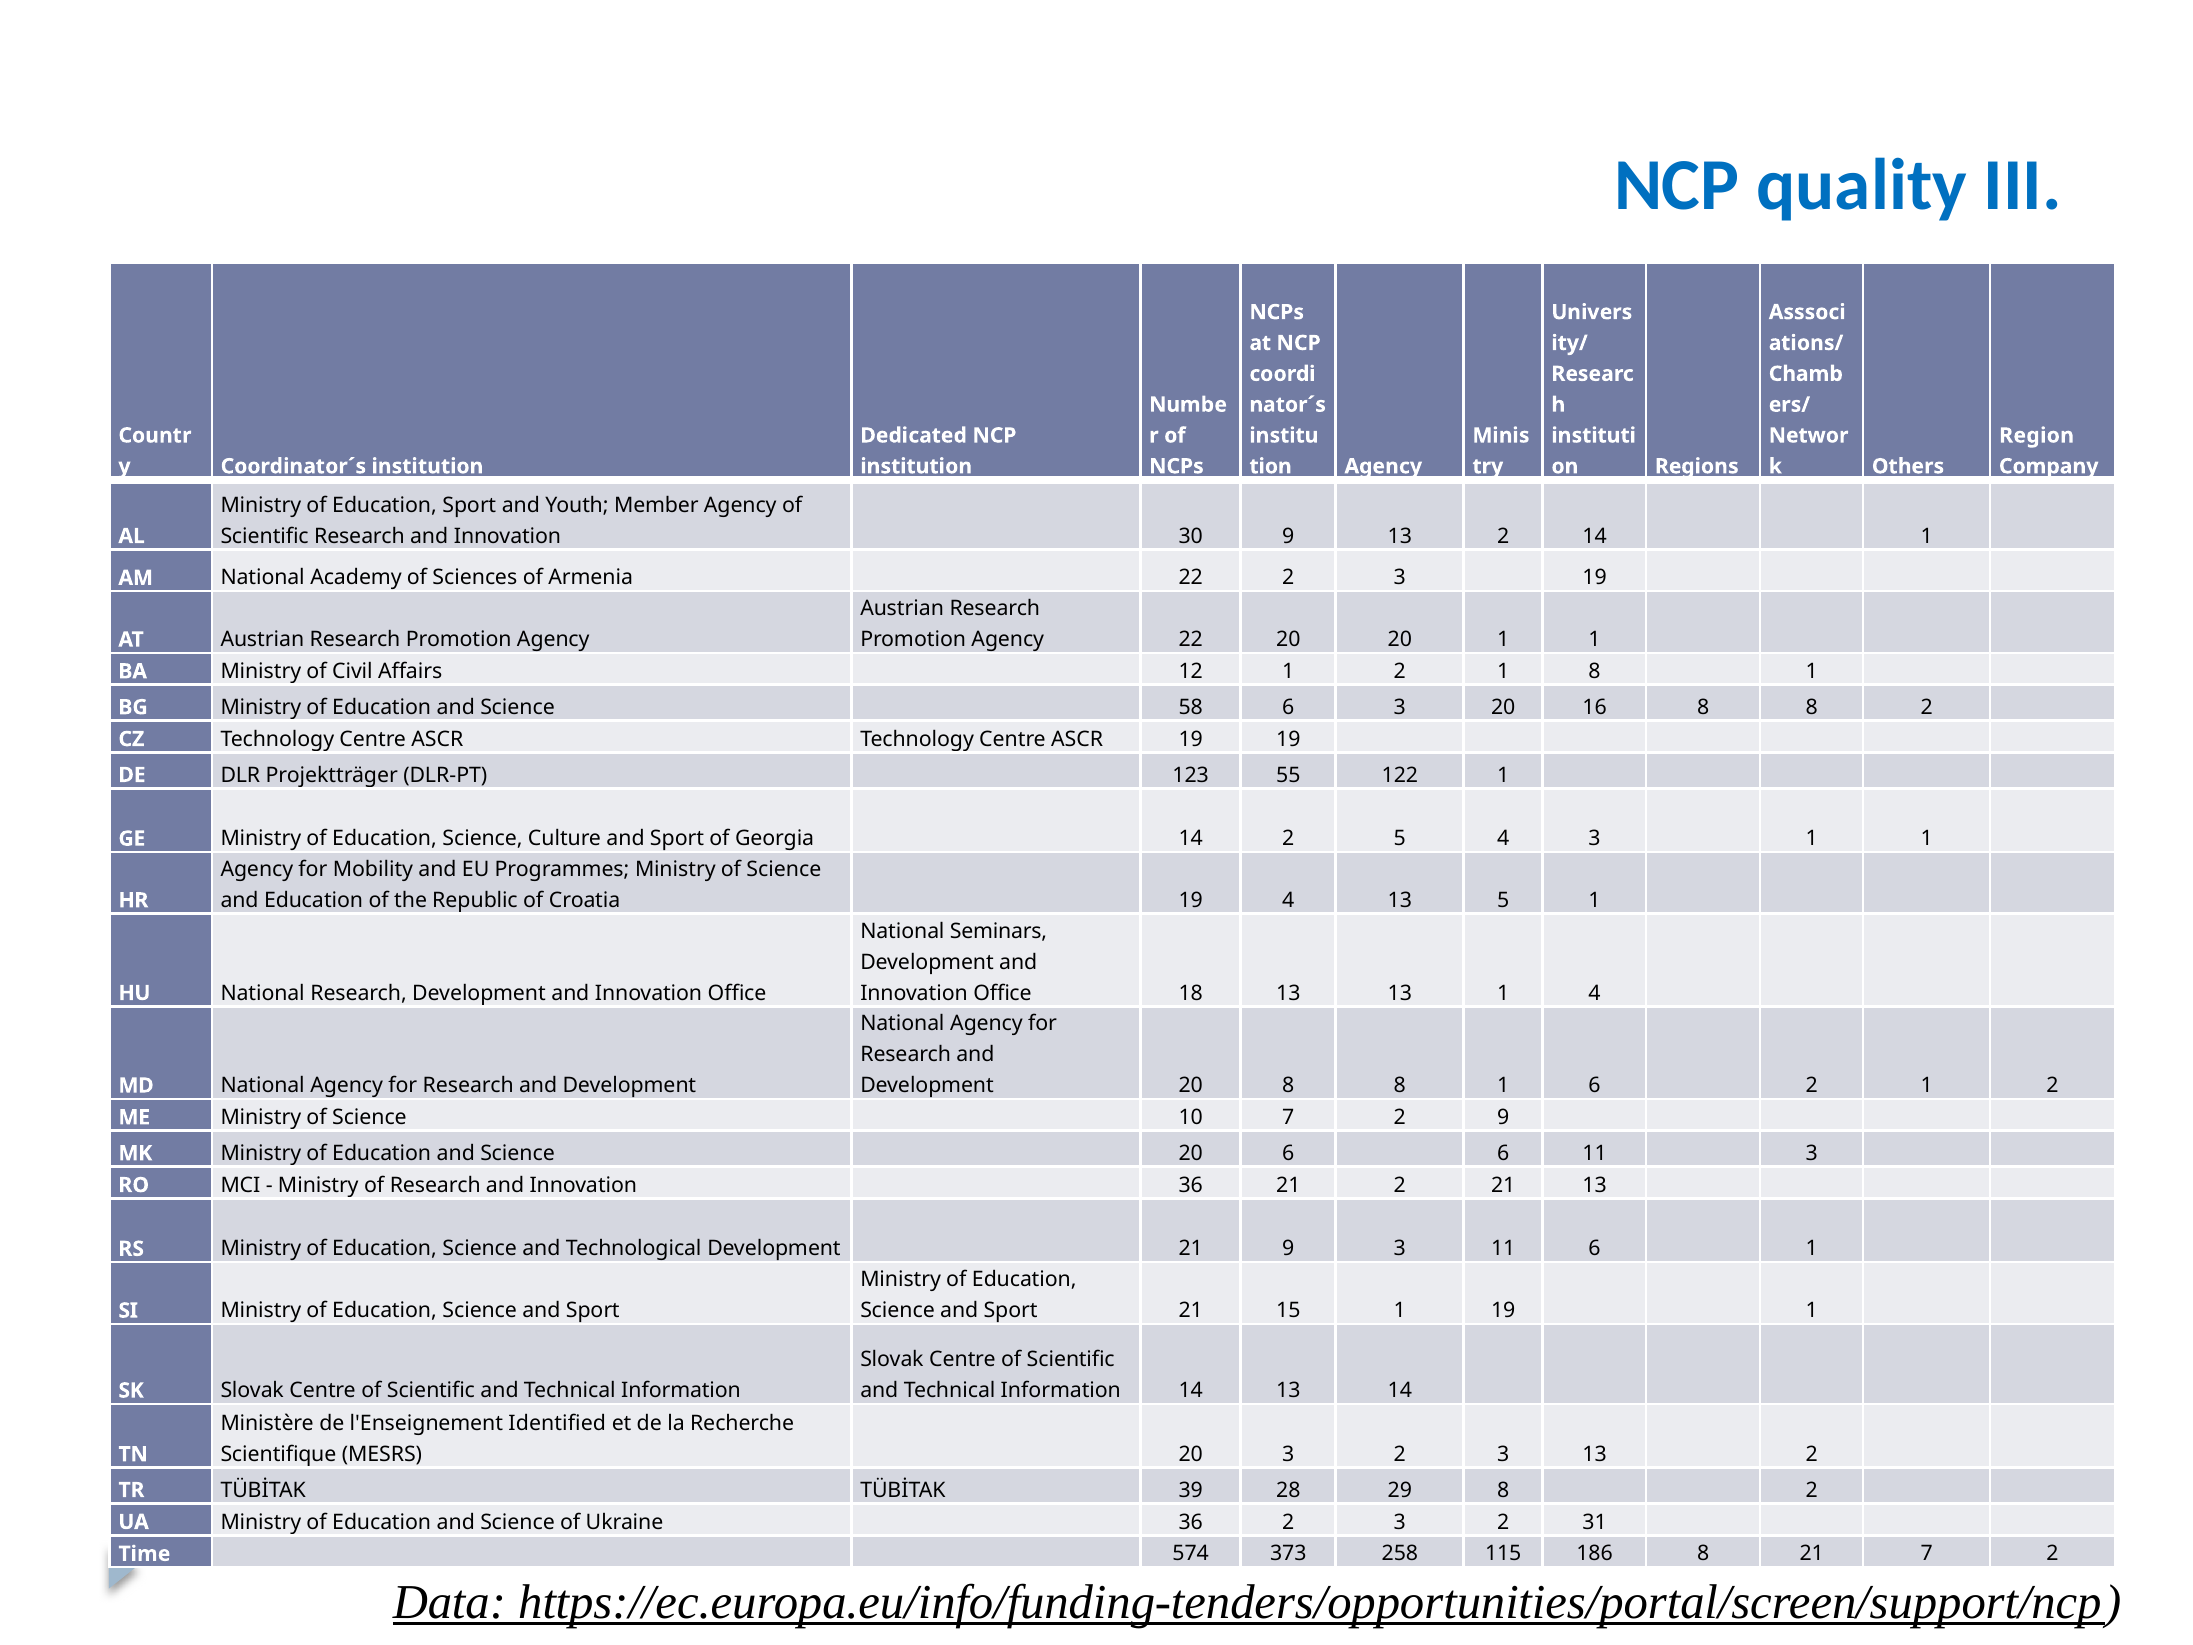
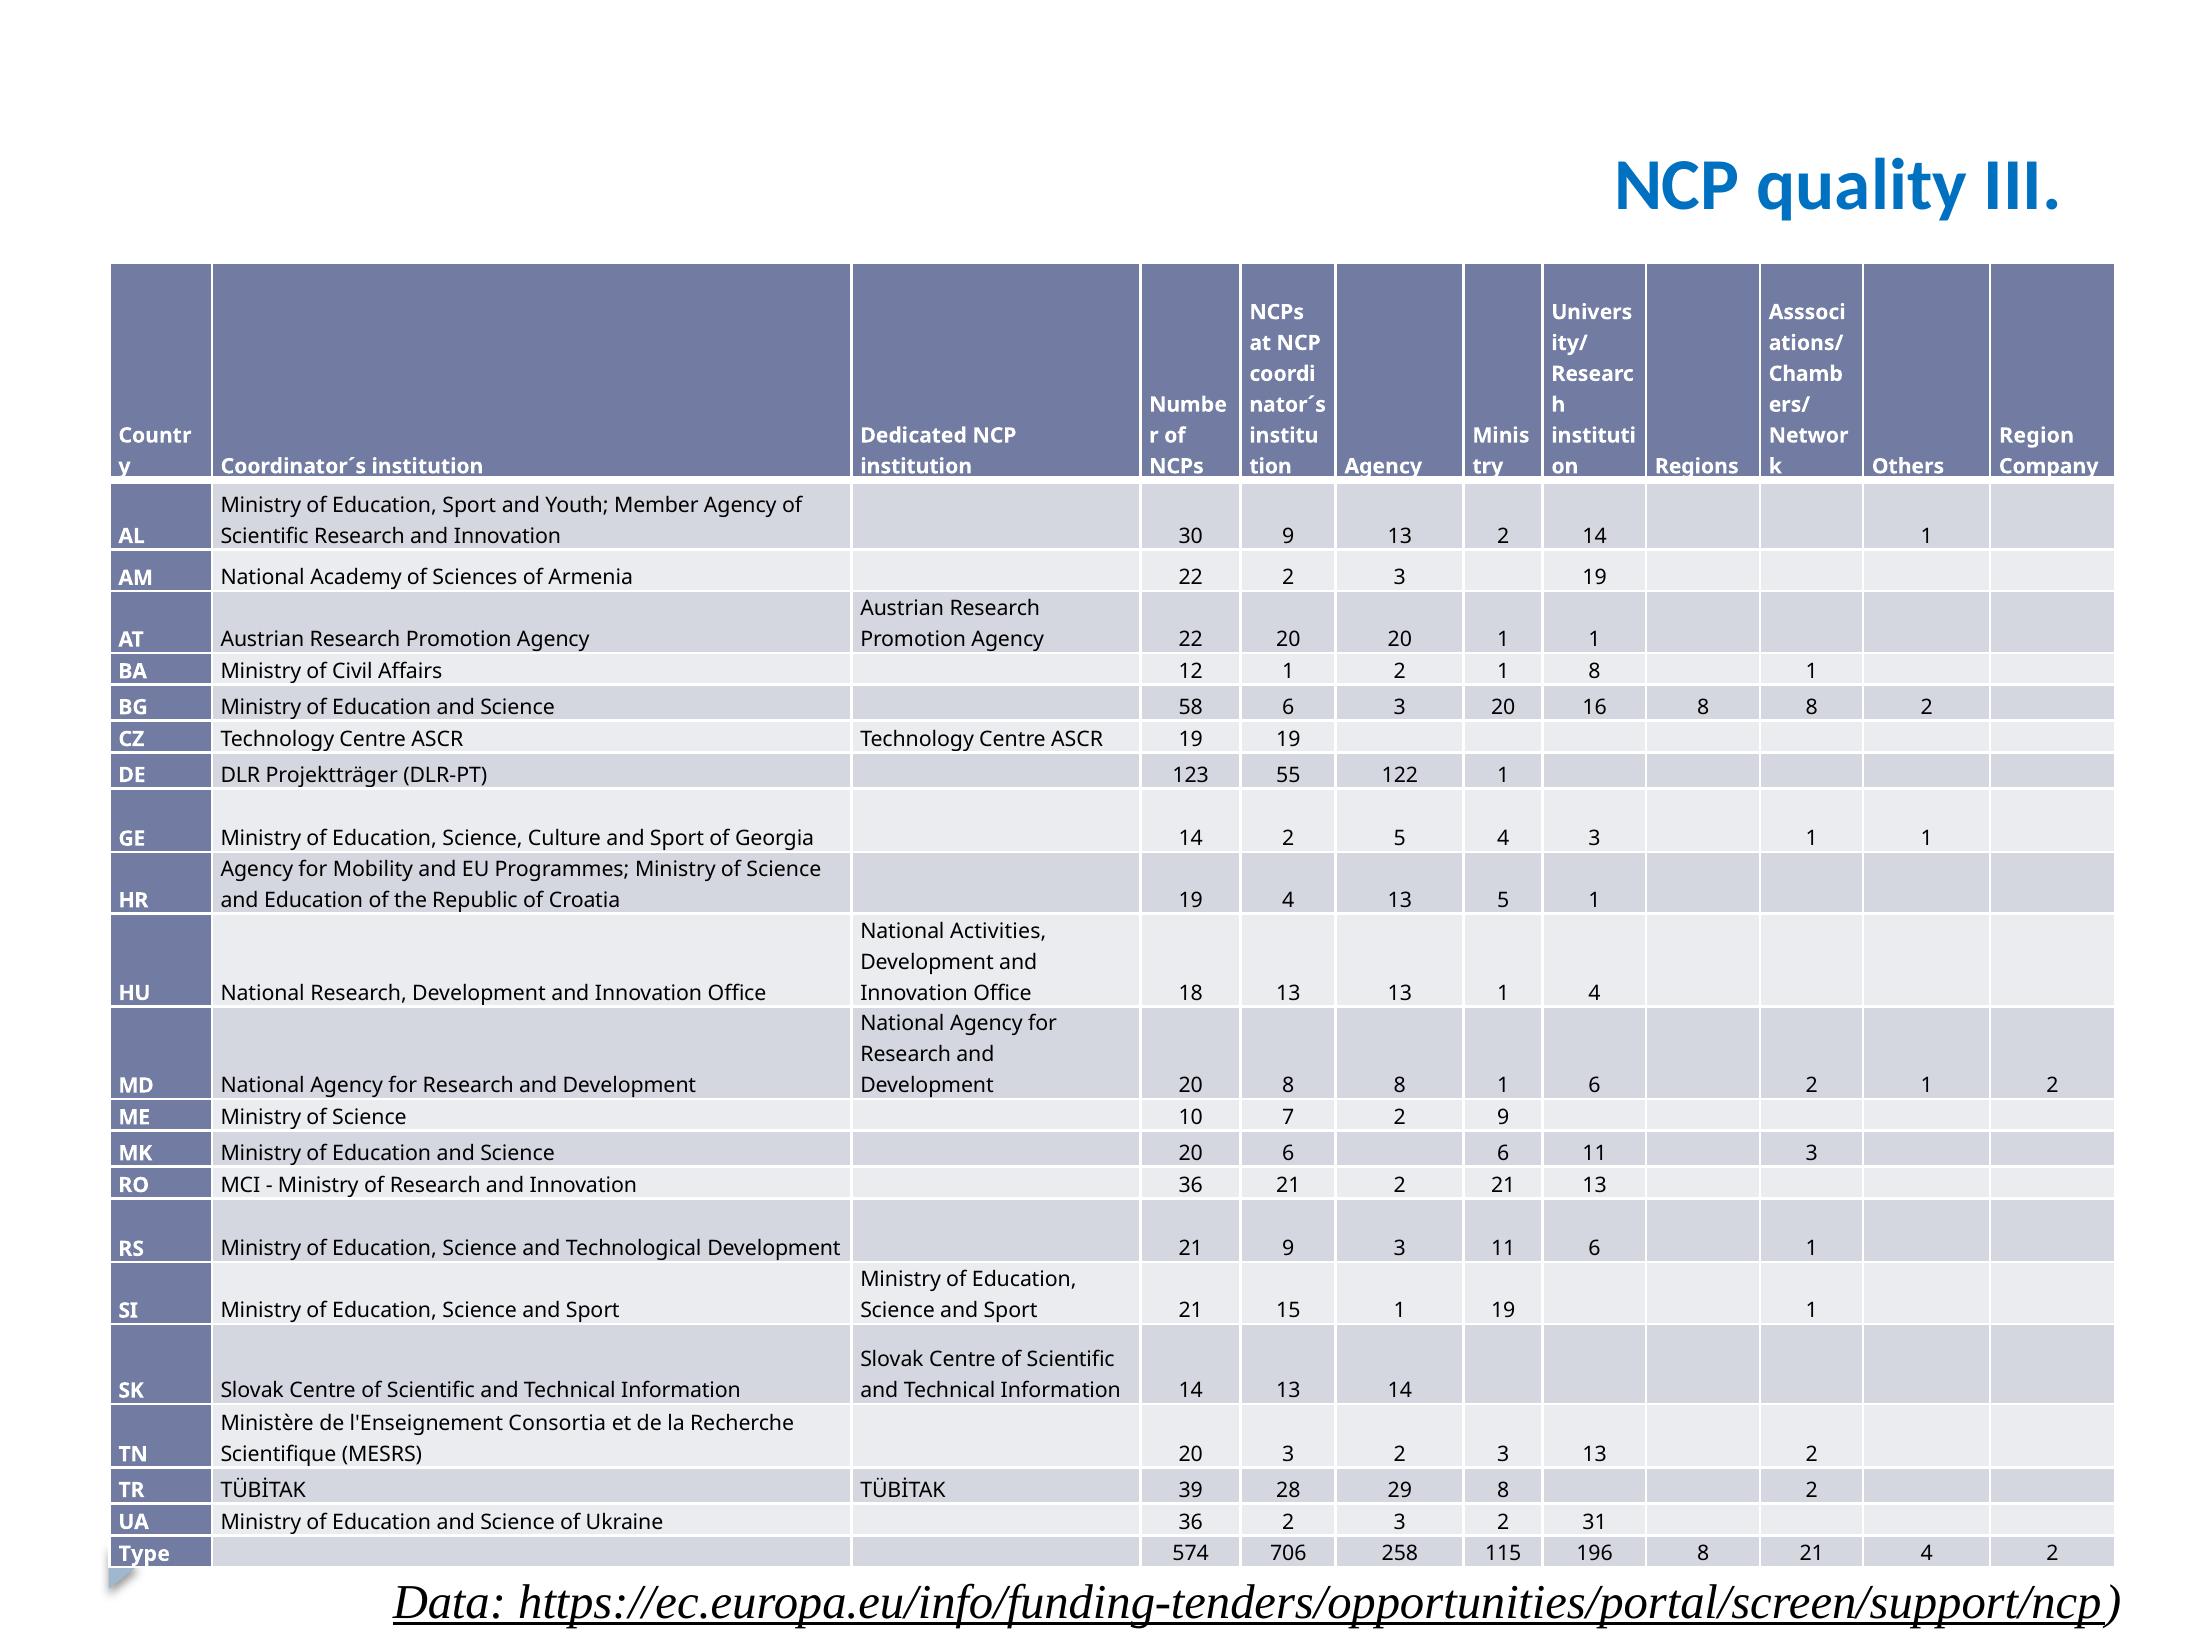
Seminars: Seminars -> Activities
Identified: Identified -> Consortia
Time: Time -> Type
373: 373 -> 706
186: 186 -> 196
21 7: 7 -> 4
